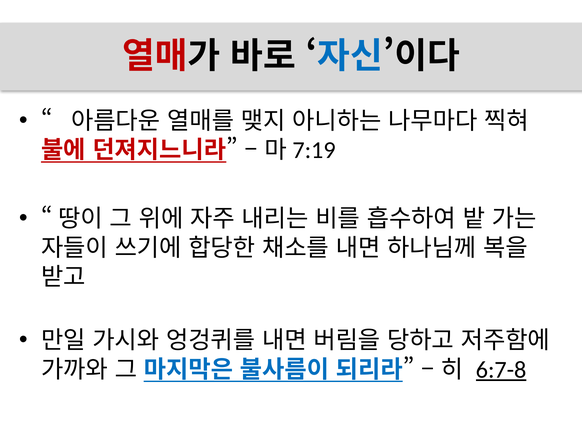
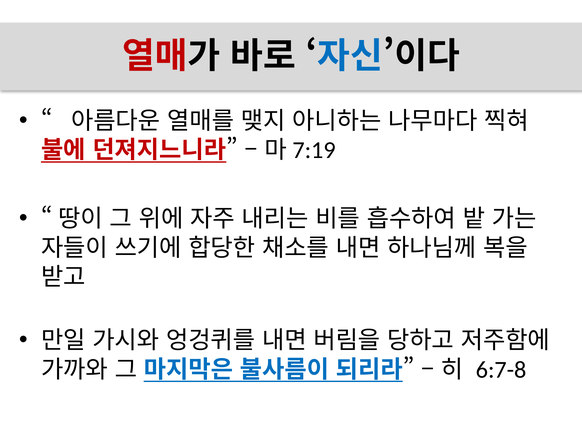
6:7-8 underline: present -> none
